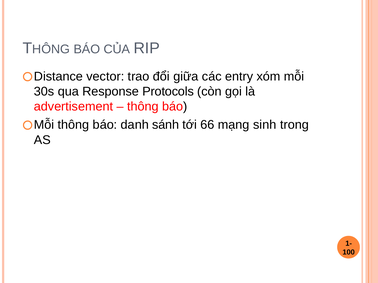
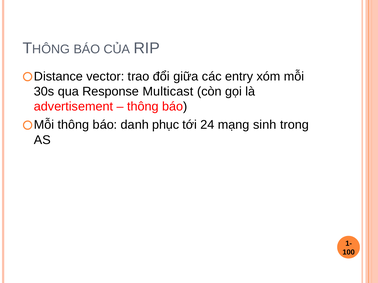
Protocols: Protocols -> Multicast
sánh: sánh -> phục
66: 66 -> 24
